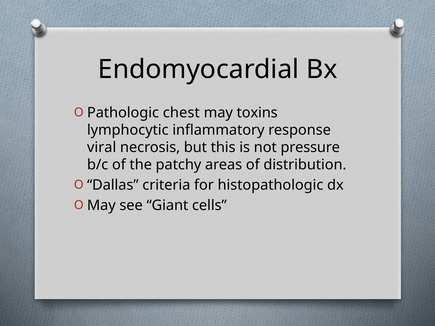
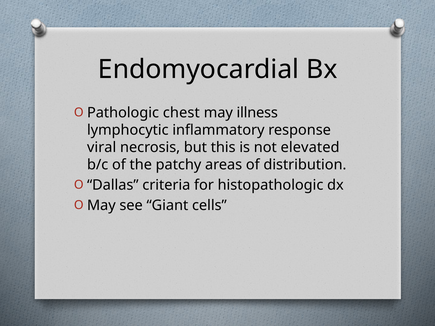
toxins: toxins -> illness
pressure: pressure -> elevated
